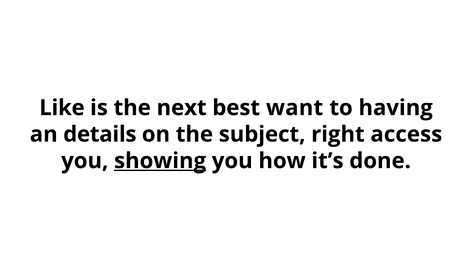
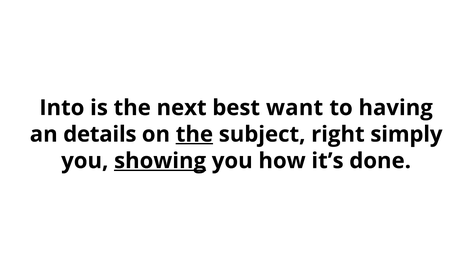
Like: Like -> Into
the at (194, 135) underline: none -> present
access: access -> simply
